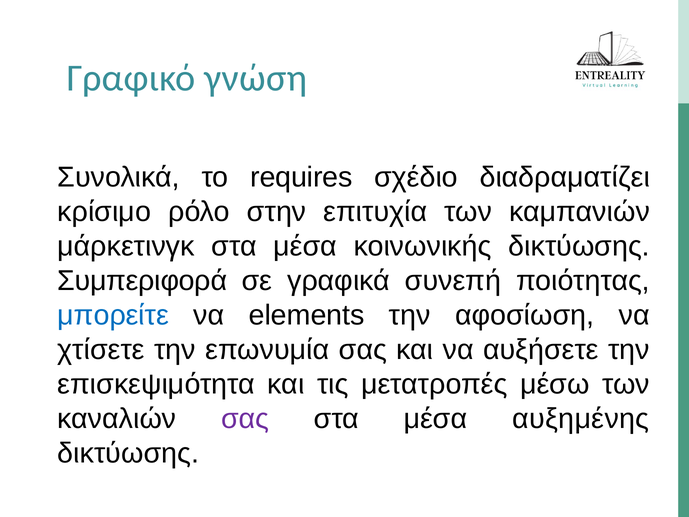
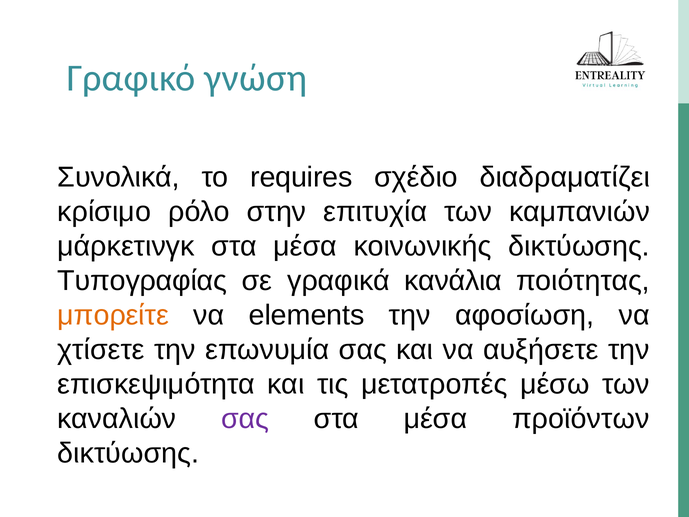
Συμπεριφορά: Συμπεριφορά -> Τυπογραφίας
συνεπή: συνεπή -> κανάλια
μπορείτε colour: blue -> orange
αυξημένης: αυξημένης -> προϊόντων
